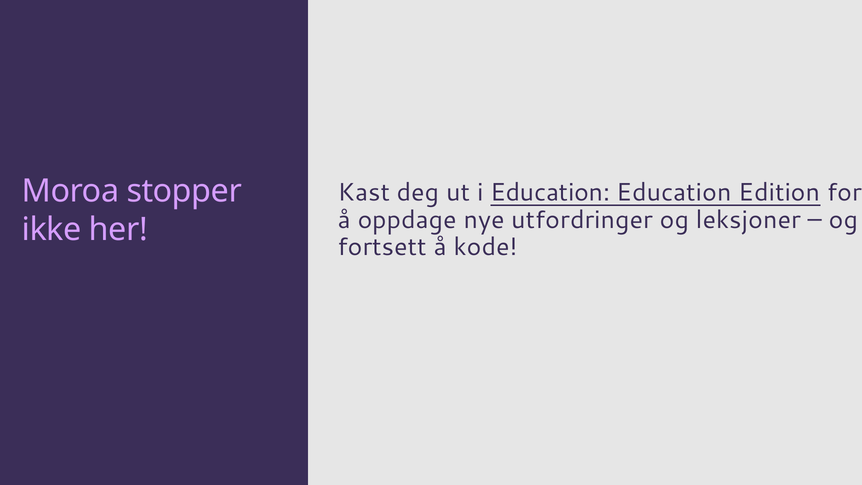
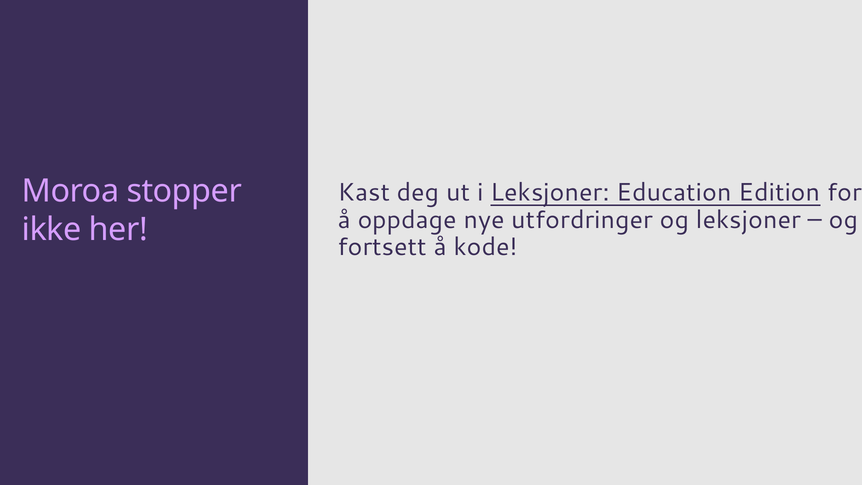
i Education: Education -> Leksjoner
